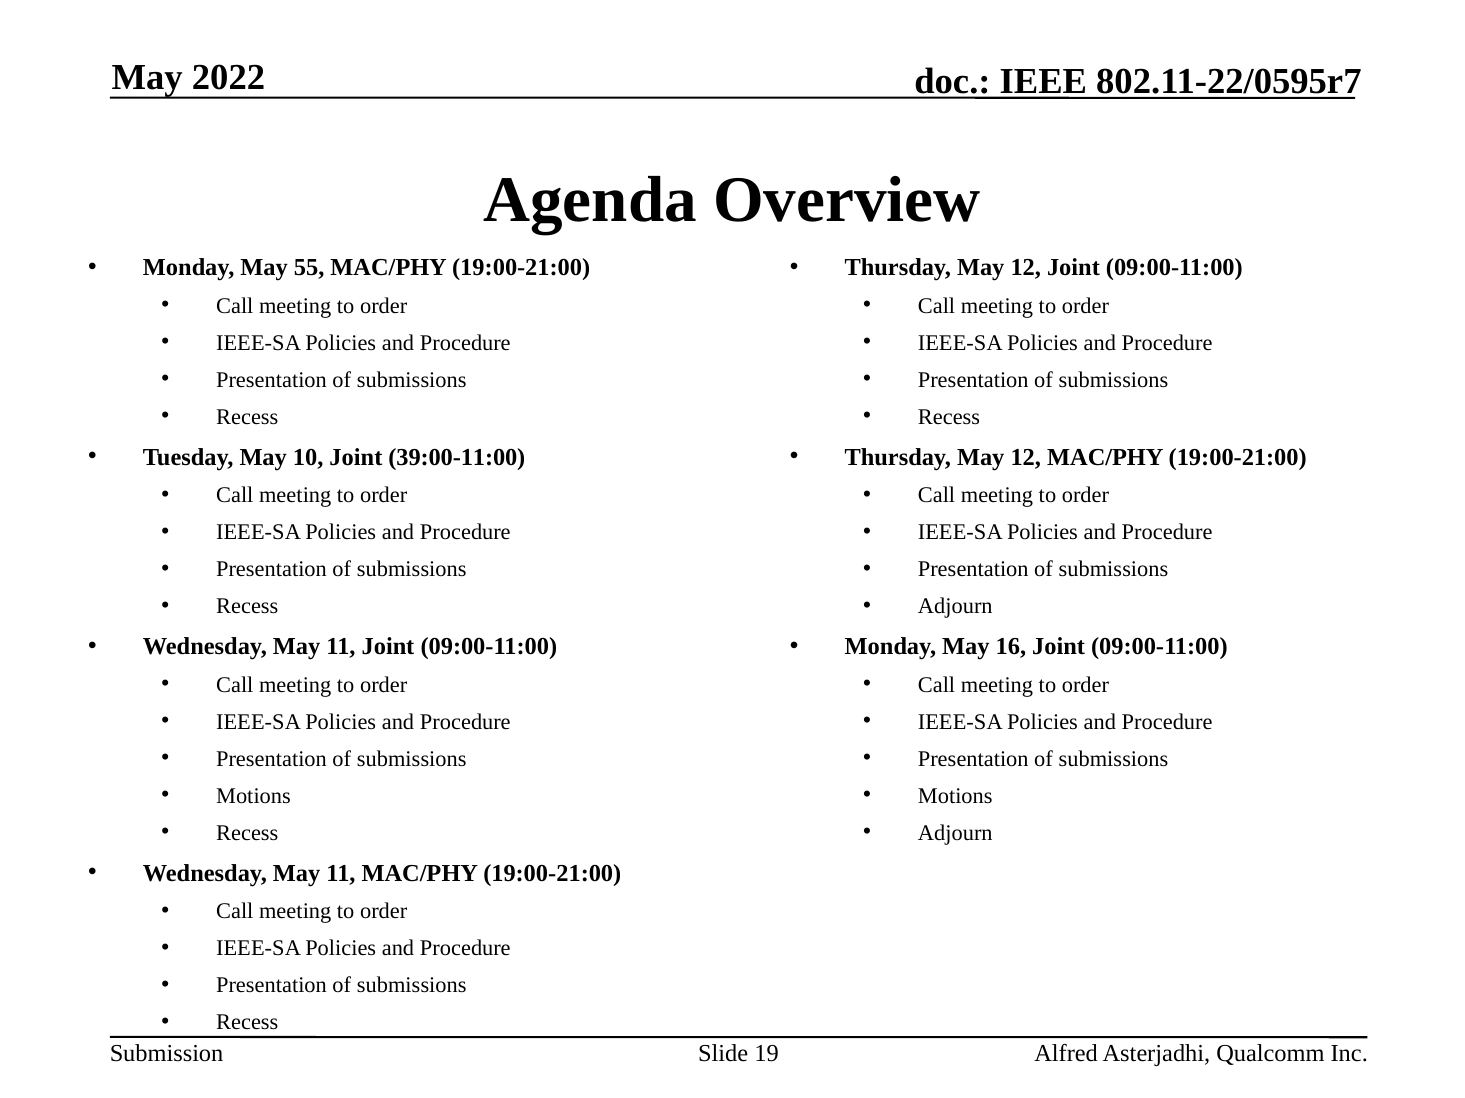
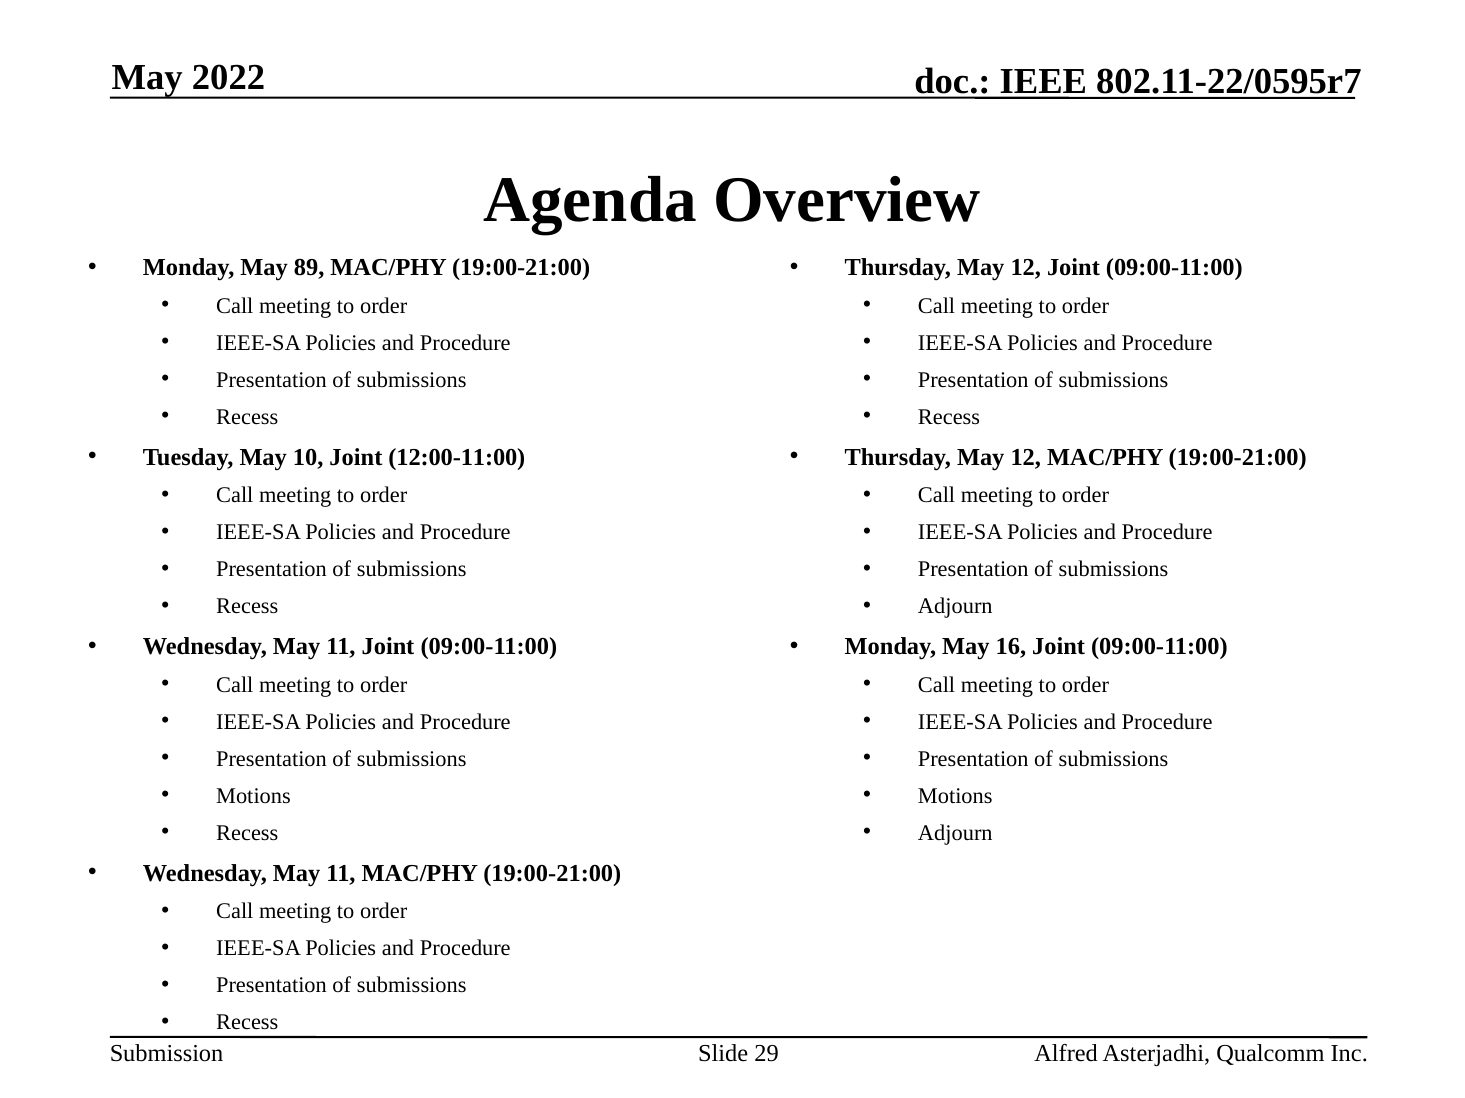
55: 55 -> 89
39:00-11:00: 39:00-11:00 -> 12:00-11:00
19: 19 -> 29
